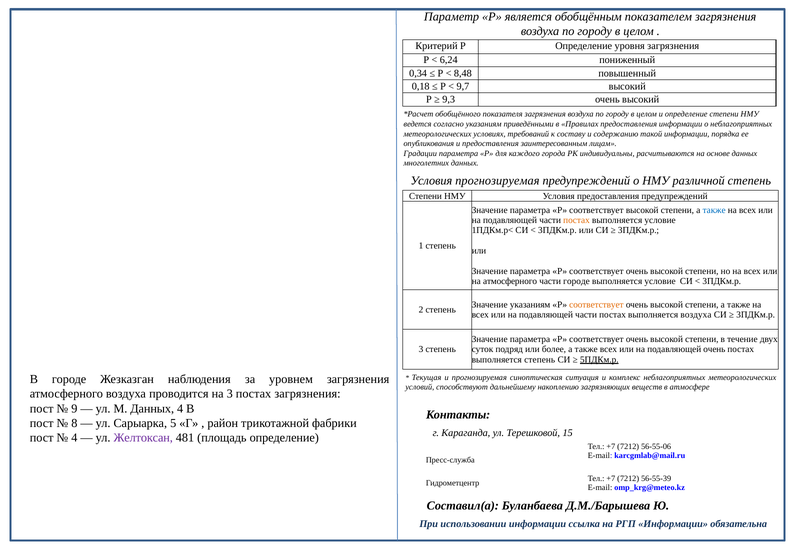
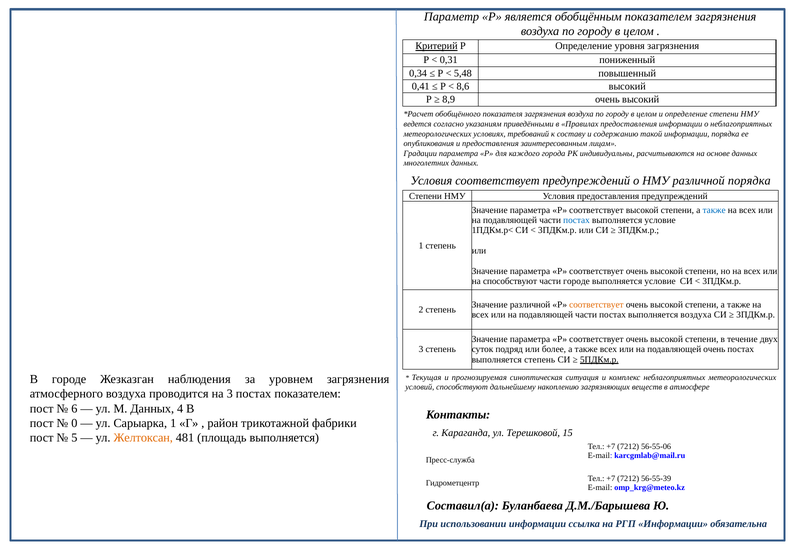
Критерий underline: none -> present
6,24: 6,24 -> 0,31
8,48: 8,48 -> 5,48
0,18: 0,18 -> 0,41
9,7: 9,7 -> 8,6
9,3: 9,3 -> 8,9
Условия прогнозируемая: прогнозируемая -> соответствует
различной степень: степень -> порядка
постах at (577, 220) colour: orange -> blue
на атмосферного: атмосферного -> способствуют
Значение указаниям: указаниям -> различной
постах загрязнения: загрязнения -> показателем
9: 9 -> 6
8: 8 -> 0
Сарыарка 5: 5 -> 1
4 at (74, 438): 4 -> 5
Желтоксан colour: purple -> orange
площадь определение: определение -> выполняется
